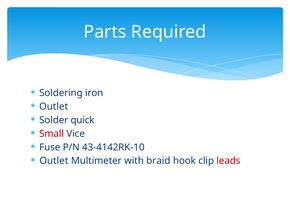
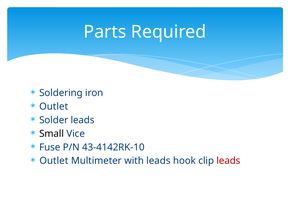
Solder quick: quick -> leads
Small colour: red -> black
with braid: braid -> leads
